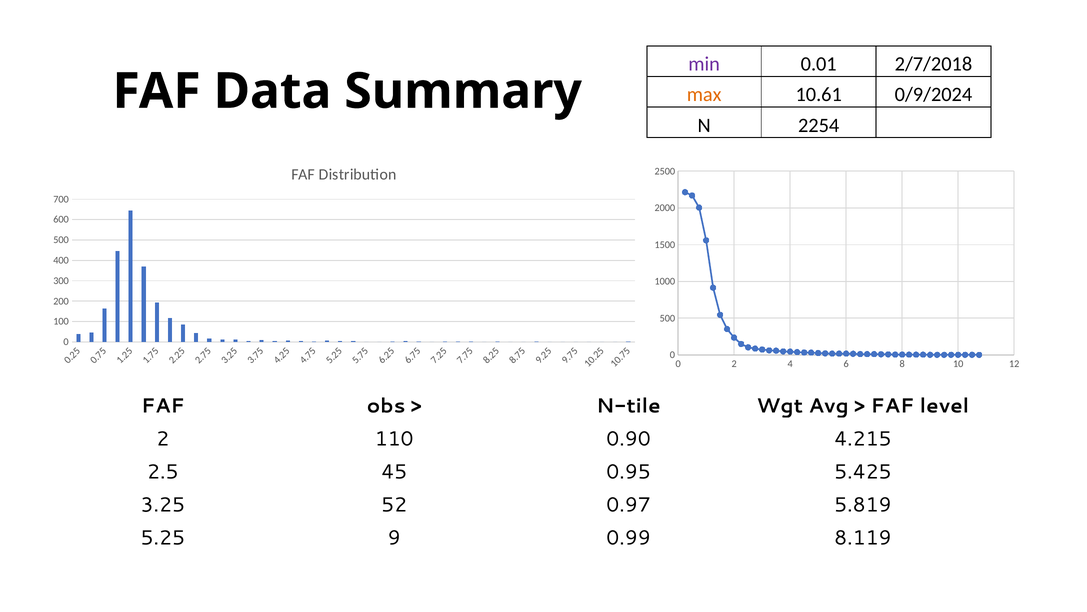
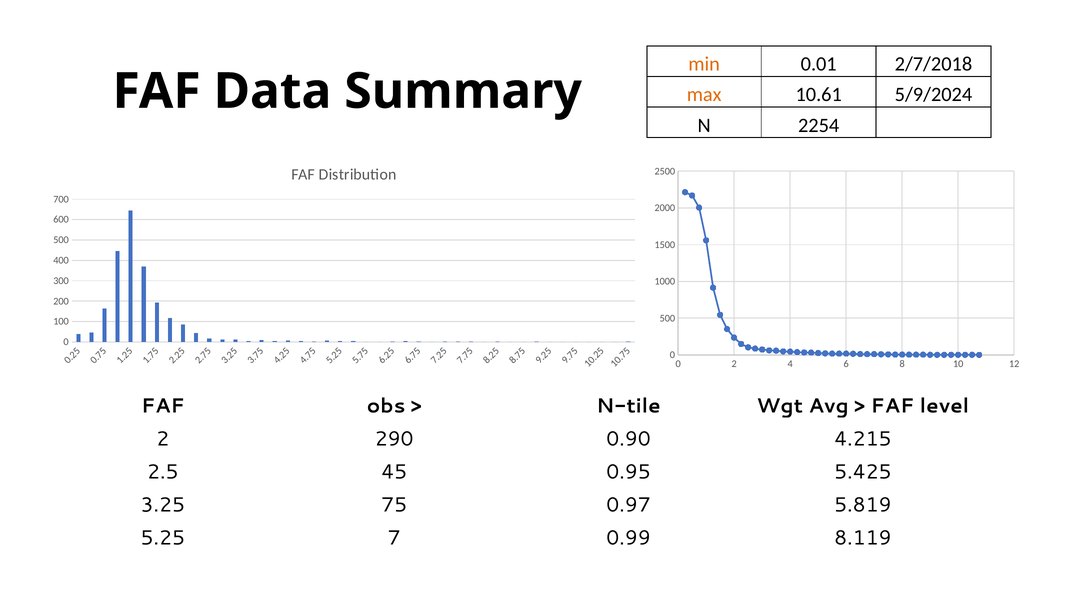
min colour: purple -> orange
0/9/2024: 0/9/2024 -> 5/9/2024
110: 110 -> 290
52: 52 -> 75
5.25 9: 9 -> 7
